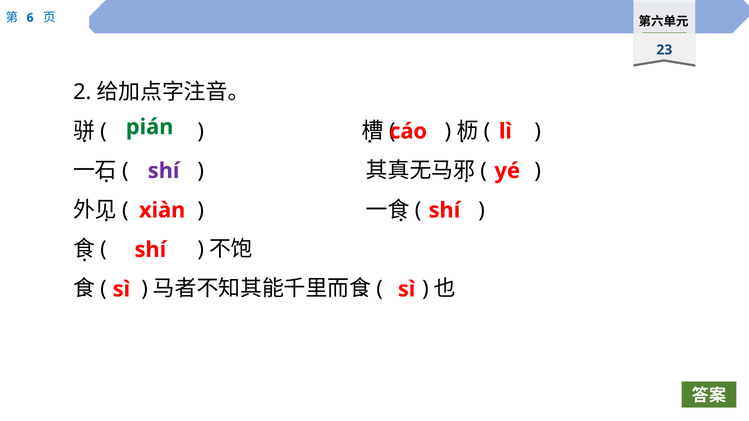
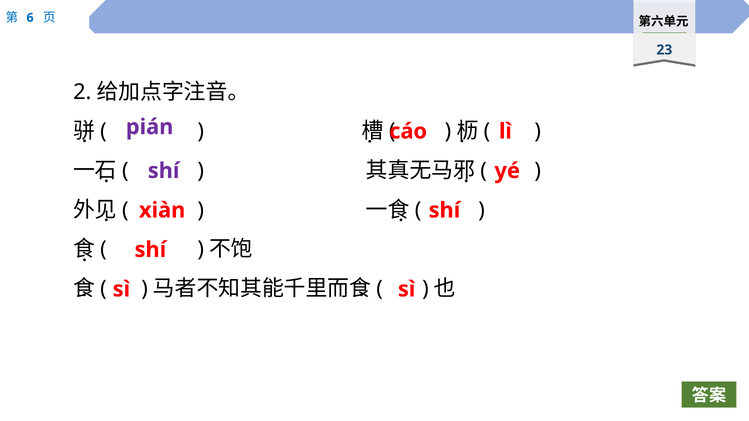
pián colour: green -> purple
